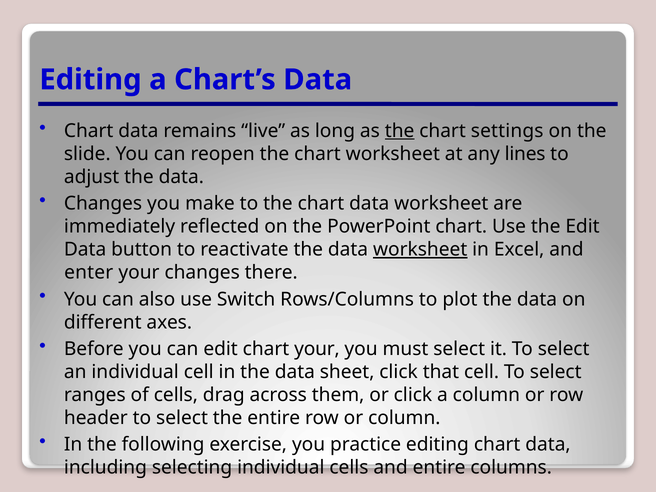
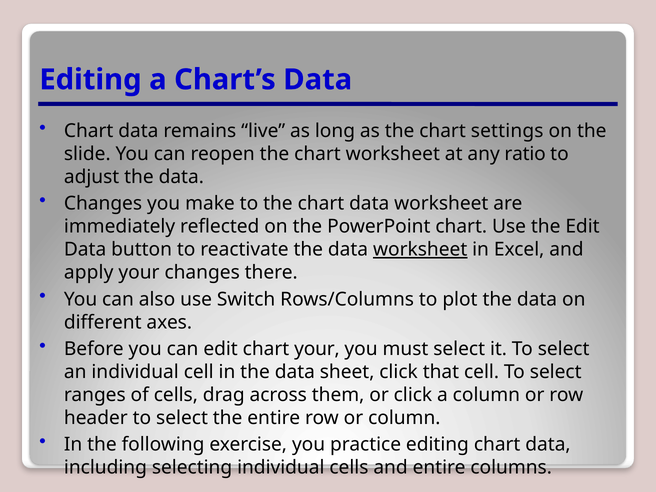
the at (400, 131) underline: present -> none
lines: lines -> ratio
enter: enter -> apply
